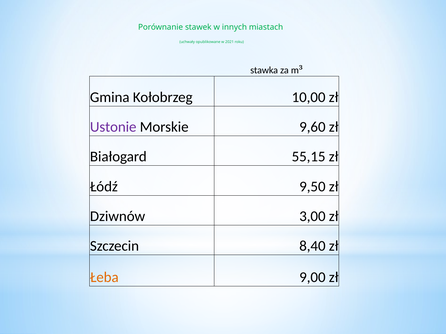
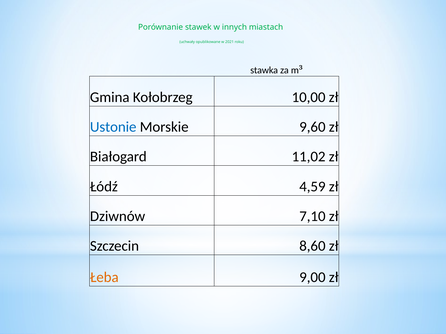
Ustonie colour: purple -> blue
55,15: 55,15 -> 11,02
9,50: 9,50 -> 4,59
3,00: 3,00 -> 7,10
8,40: 8,40 -> 8,60
